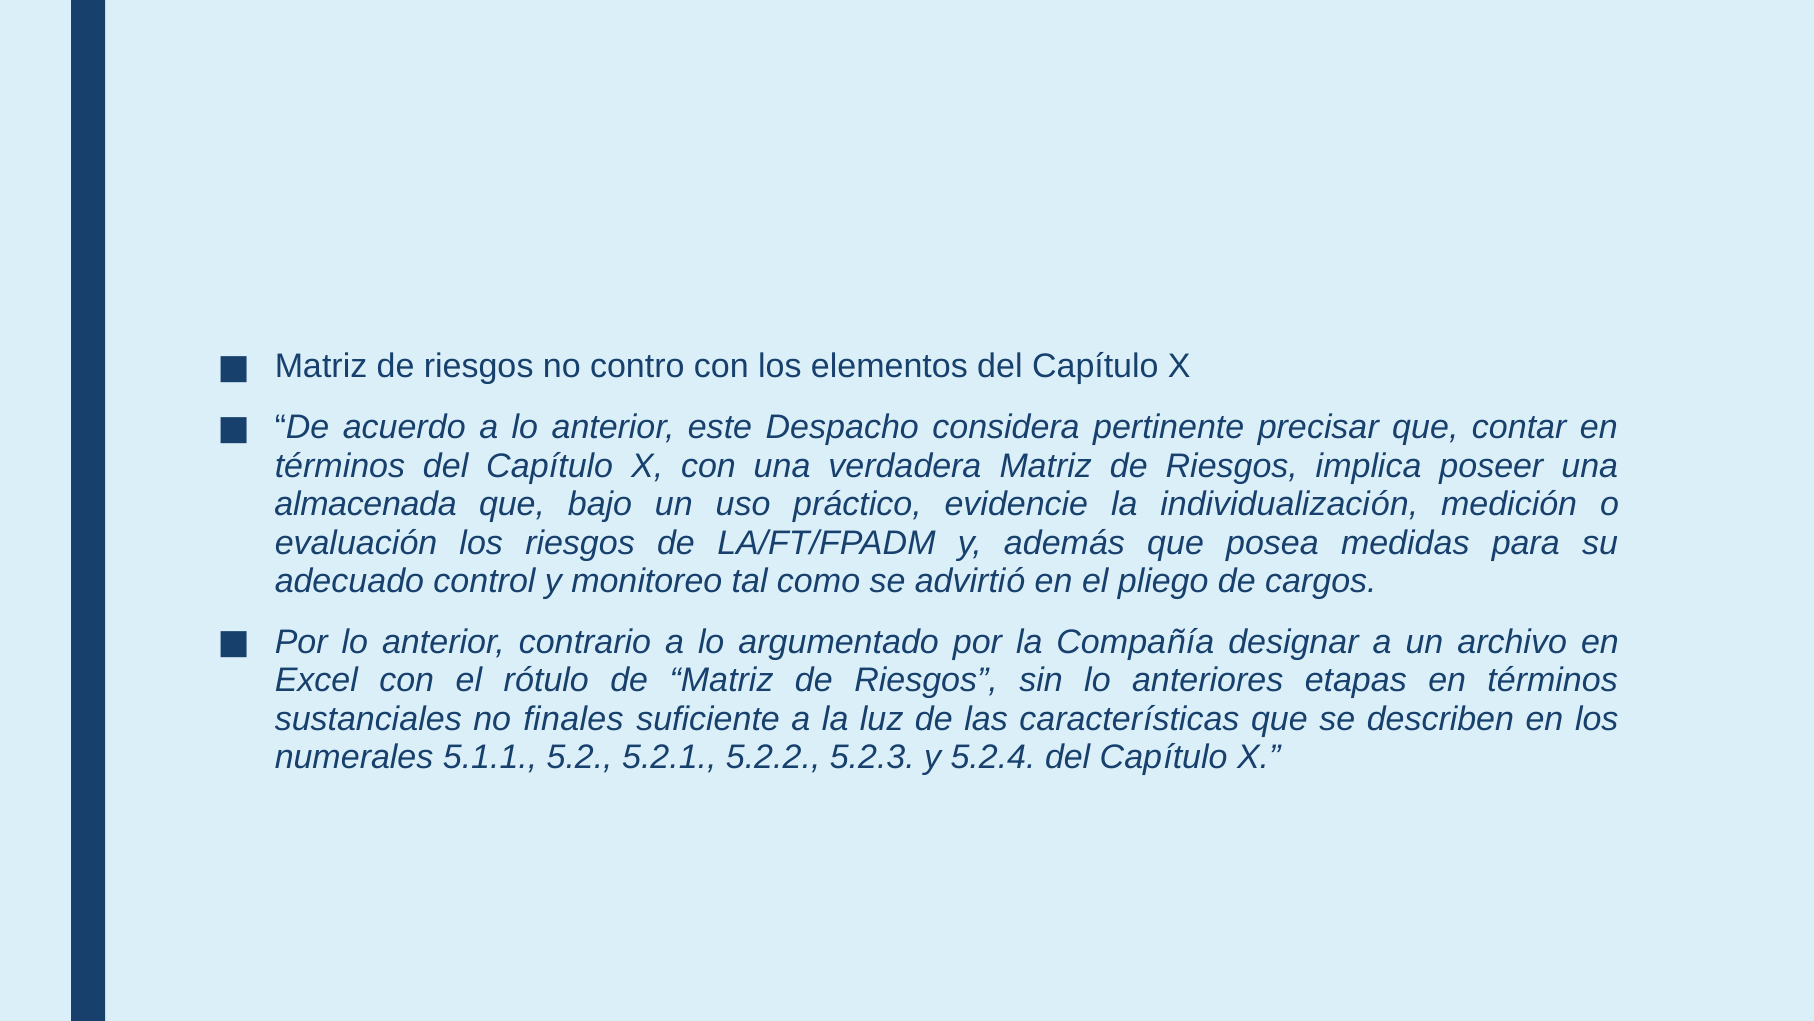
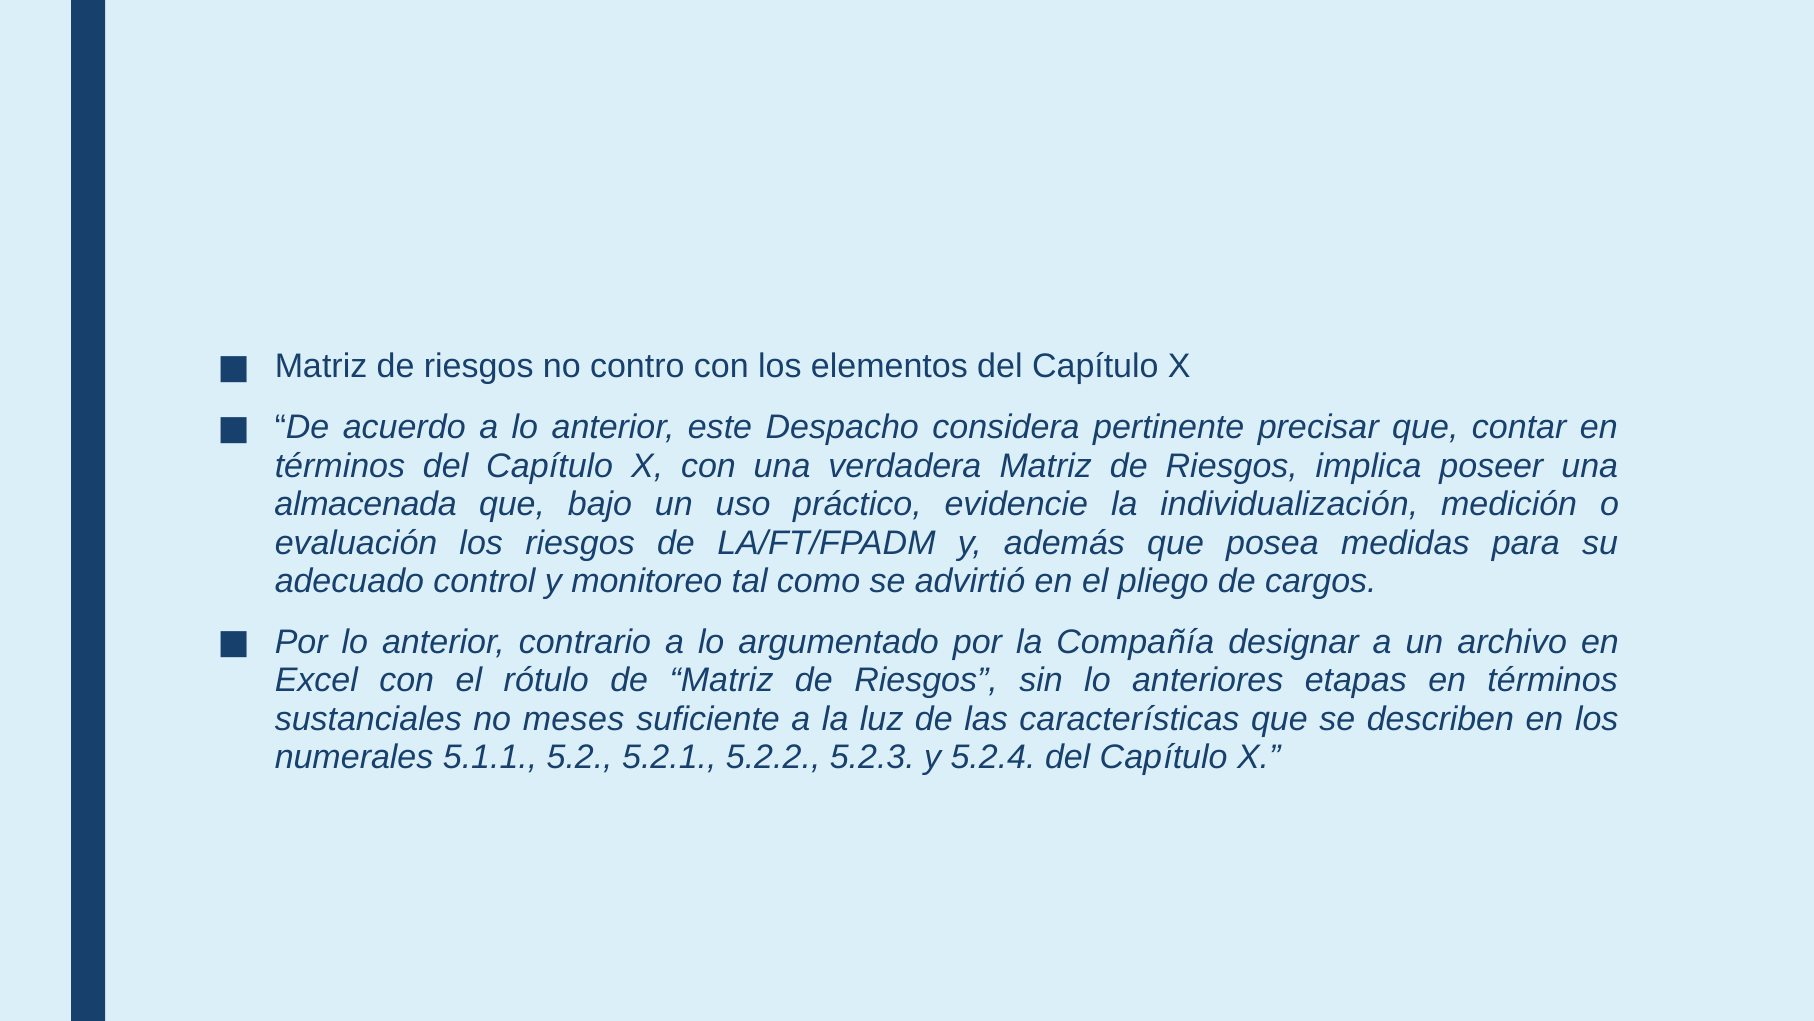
finales: finales -> meses
